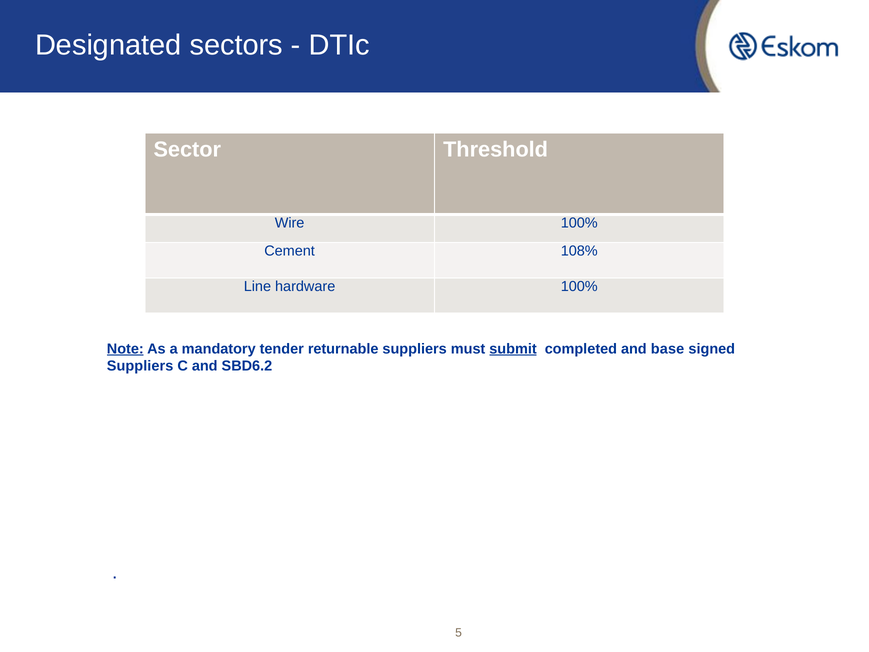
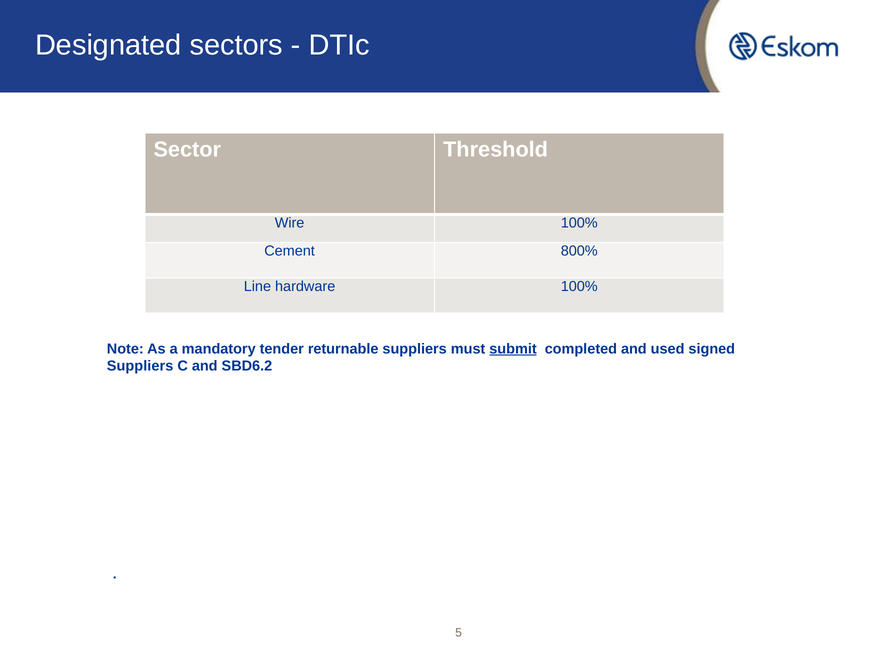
108%: 108% -> 800%
Note underline: present -> none
base: base -> used
